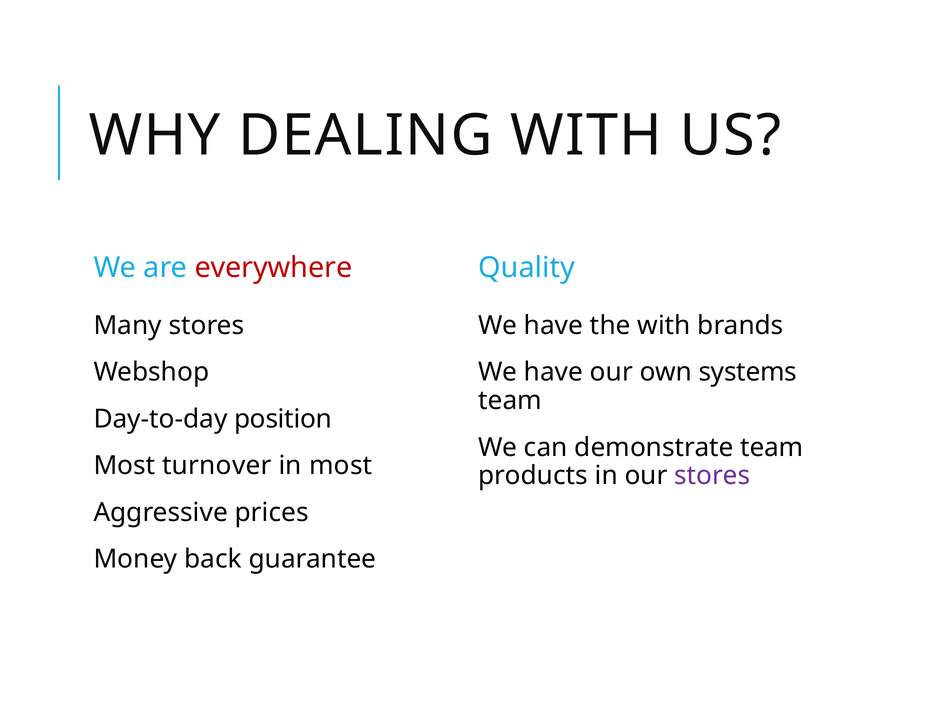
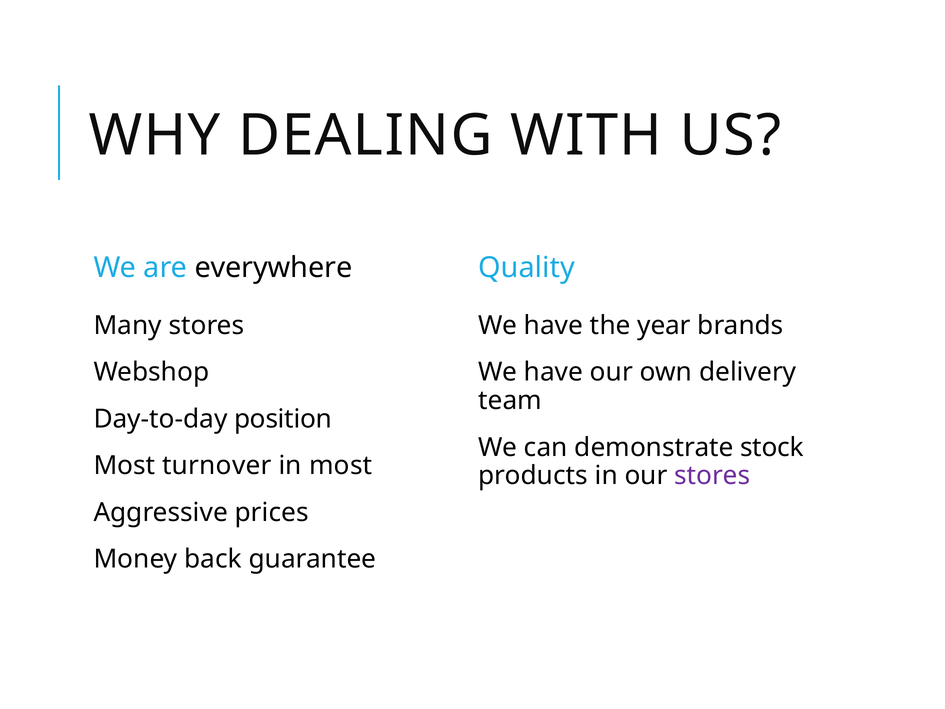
everywhere colour: red -> black
the with: with -> year
systems: systems -> delivery
demonstrate team: team -> stock
